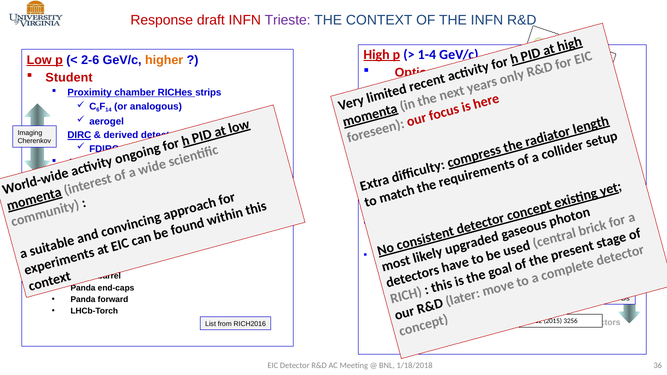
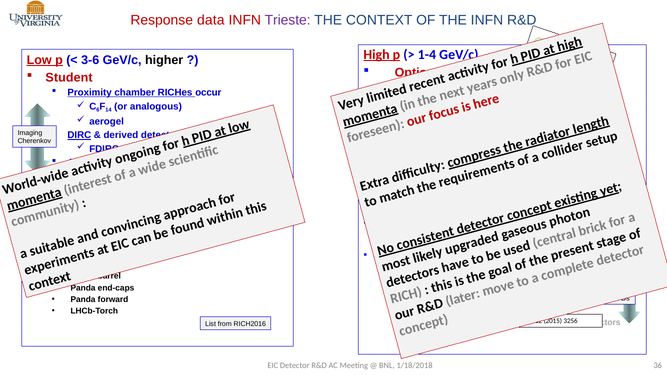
draft: draft -> data
2-6: 2-6 -> 3-6
higher colour: orange -> black
strips: strips -> occur
